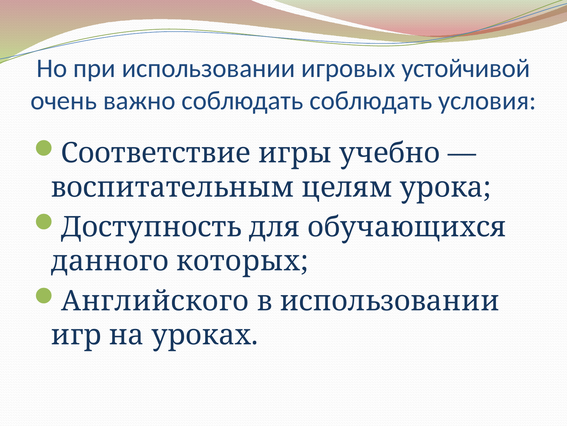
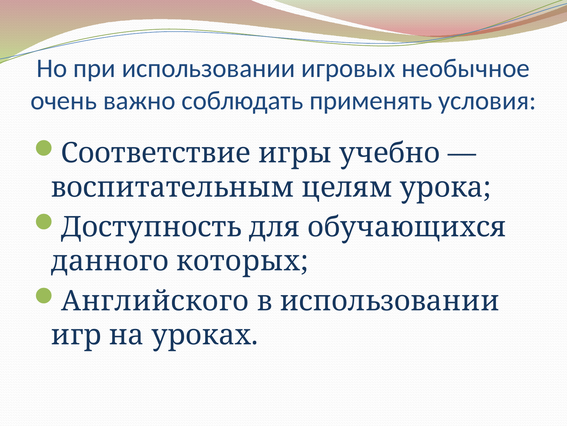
устойчивой: устойчивой -> необычное
соблюдать соблюдать: соблюдать -> применять
